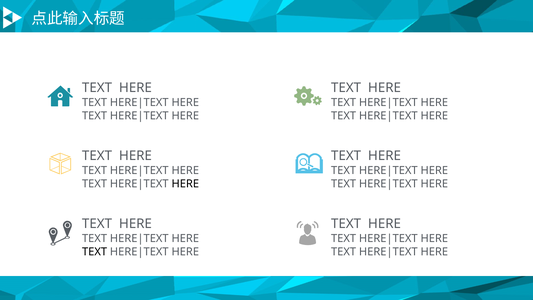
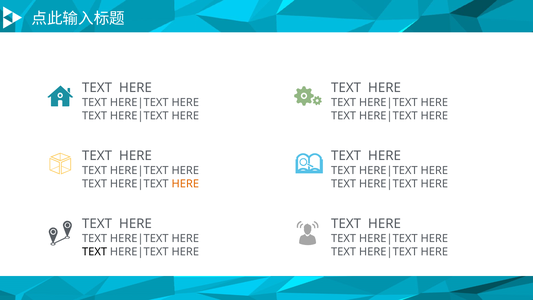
HERE at (185, 184) colour: black -> orange
